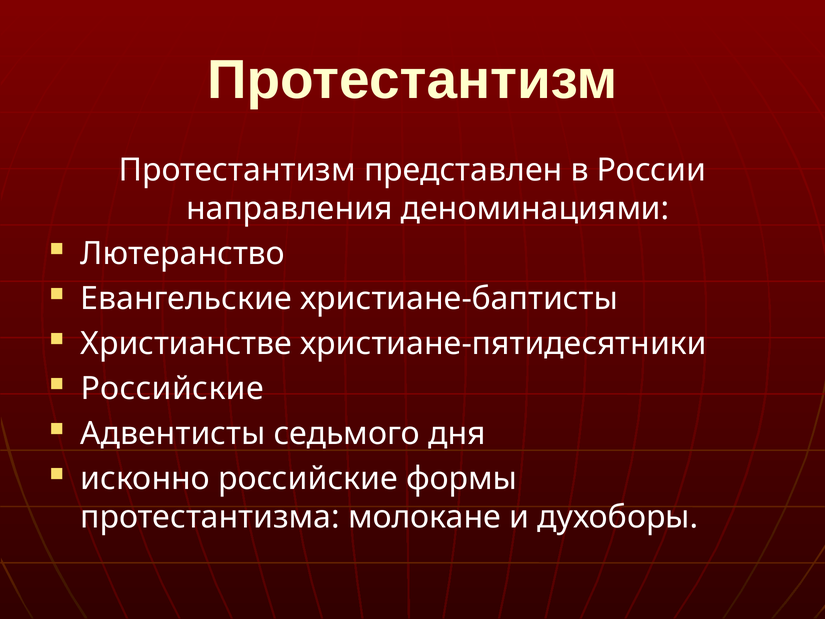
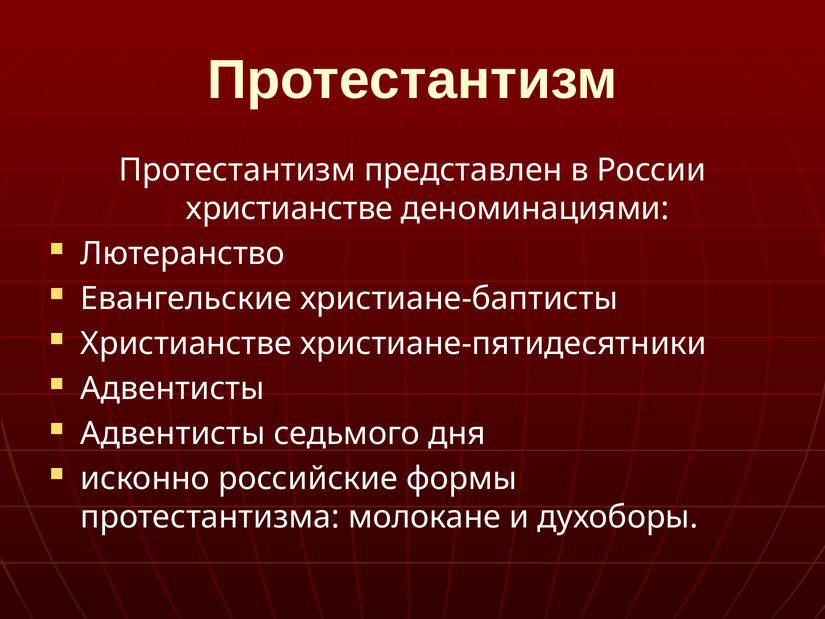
направления at (289, 209): направления -> христианстве
Российские at (172, 388): Российские -> Адвентисты
